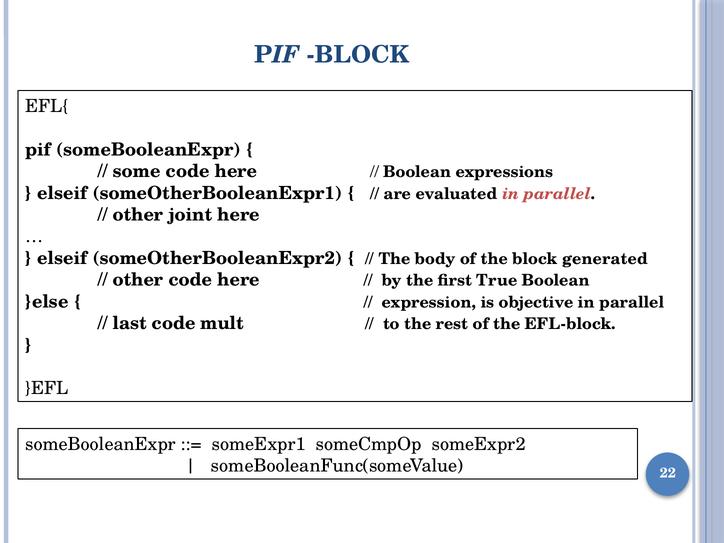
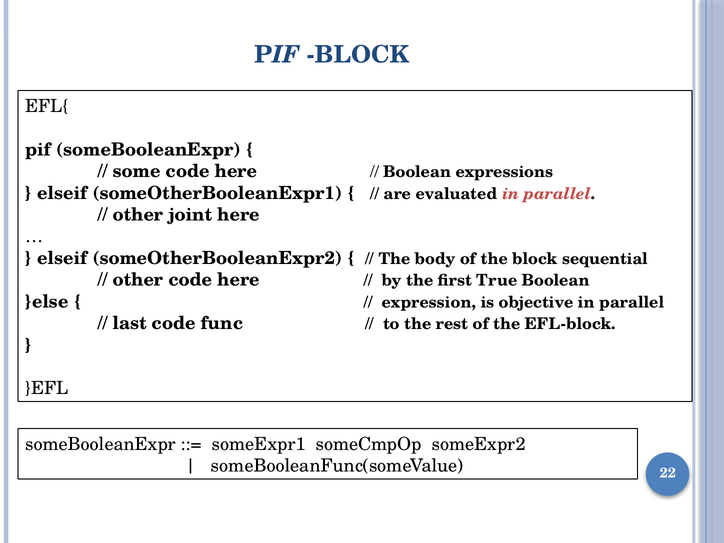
generated: generated -> sequential
mult: mult -> func
